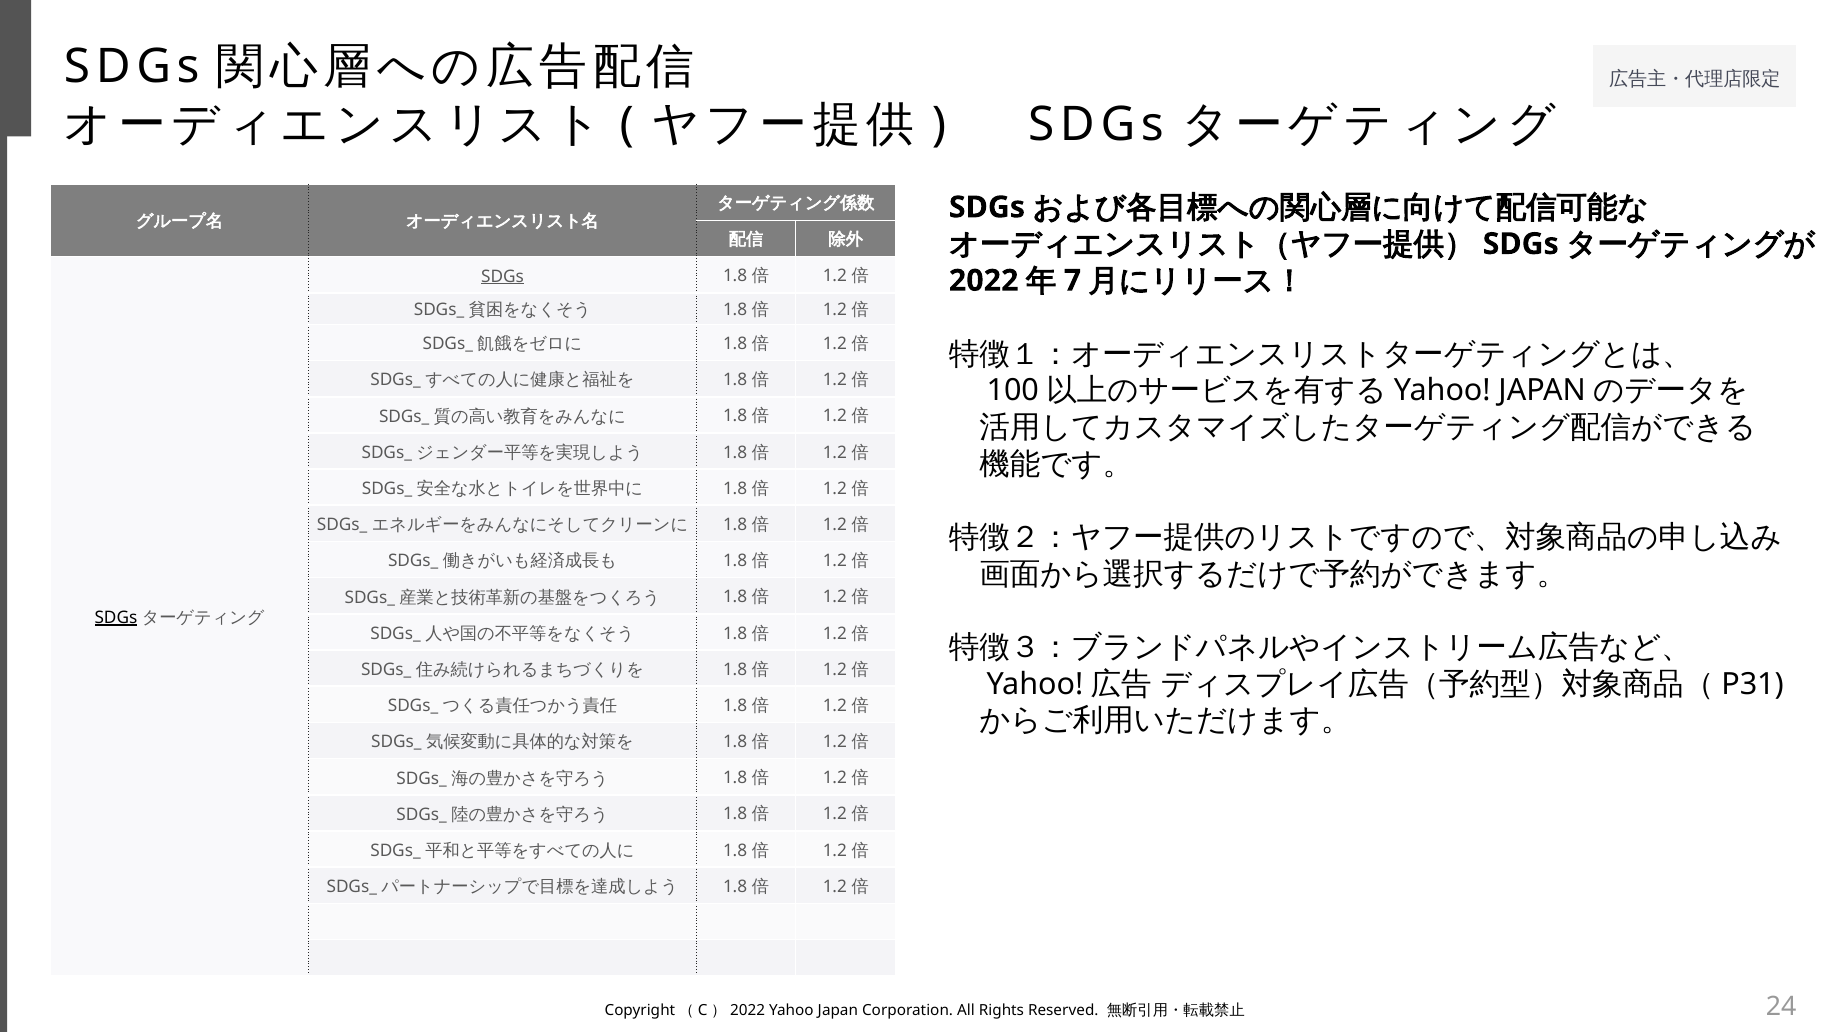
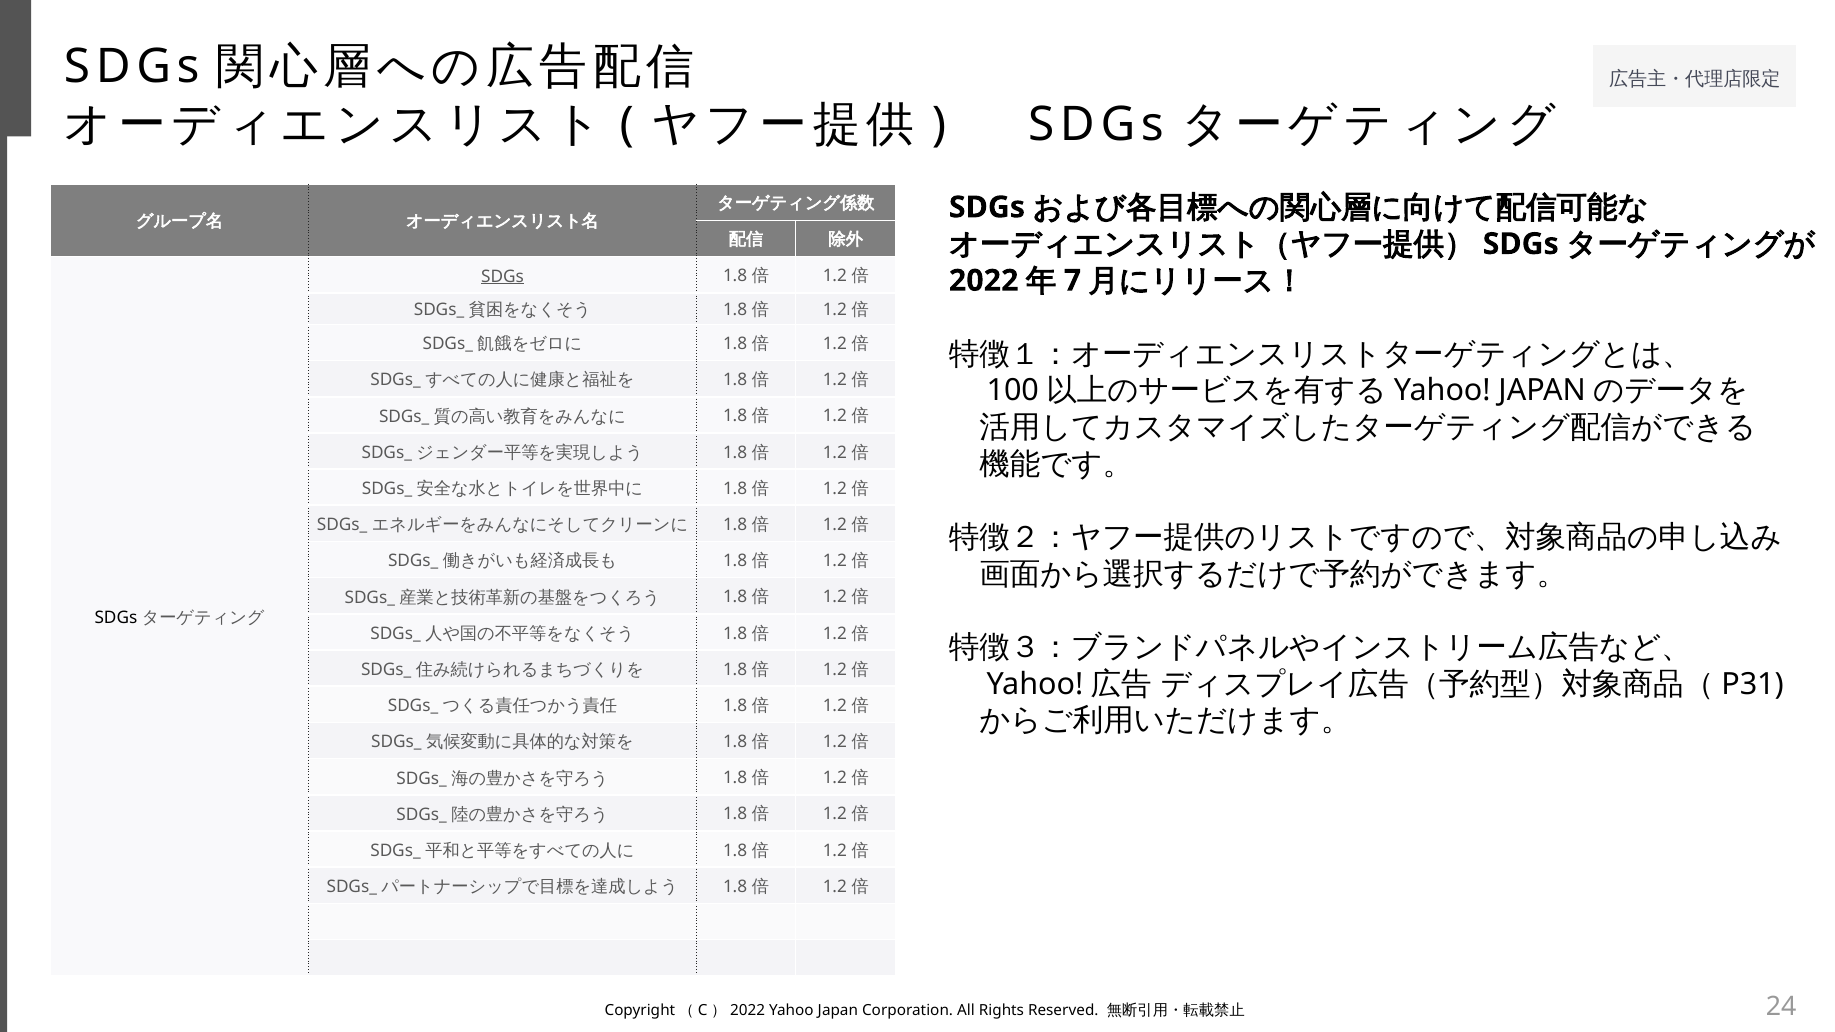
SDGs at (116, 618) underline: present -> none
